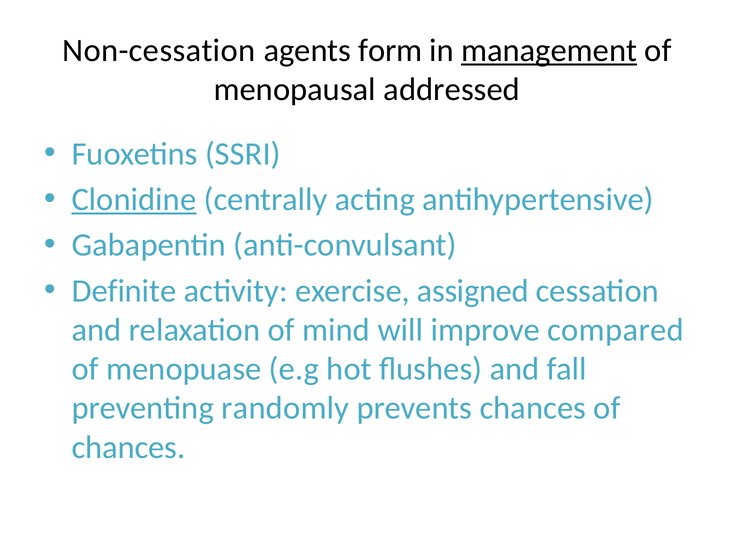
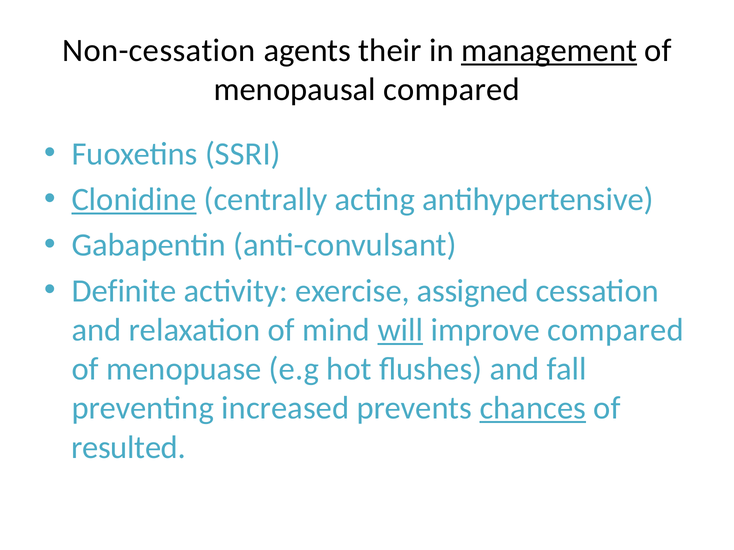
form: form -> their
menopausal addressed: addressed -> compared
will underline: none -> present
randomly: randomly -> increased
chances at (533, 409) underline: none -> present
chances at (128, 448): chances -> resulted
